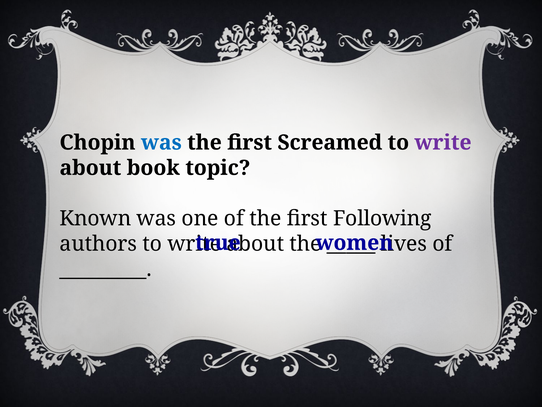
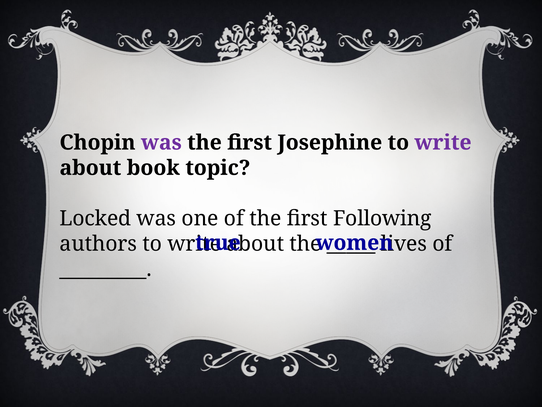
was at (161, 142) colour: blue -> purple
Screamed: Screamed -> Josephine
Known: Known -> Locked
